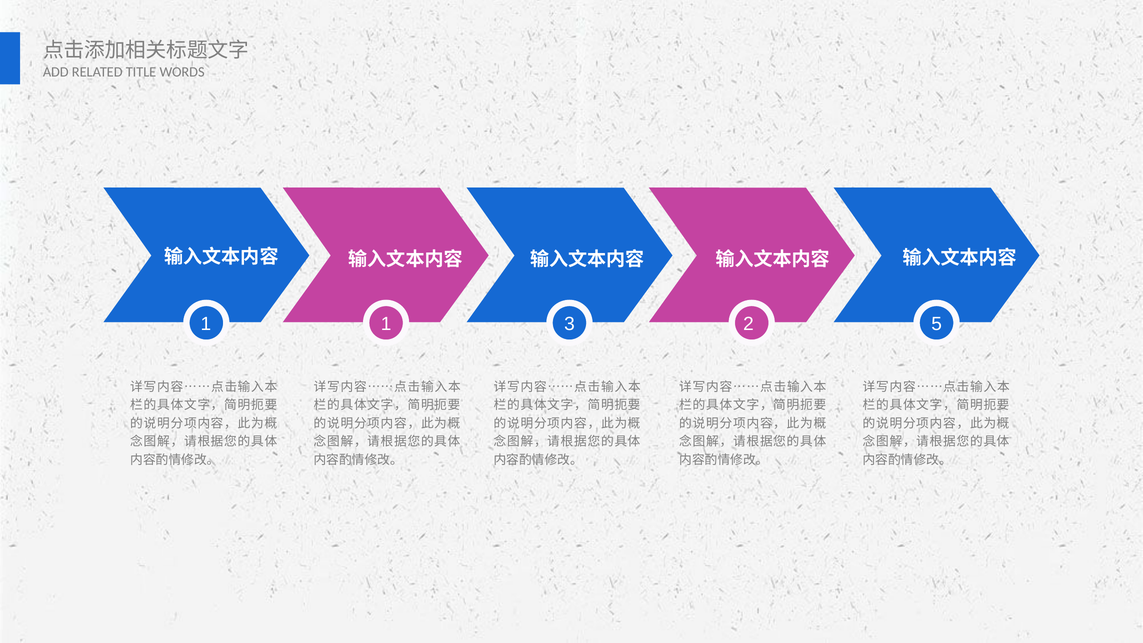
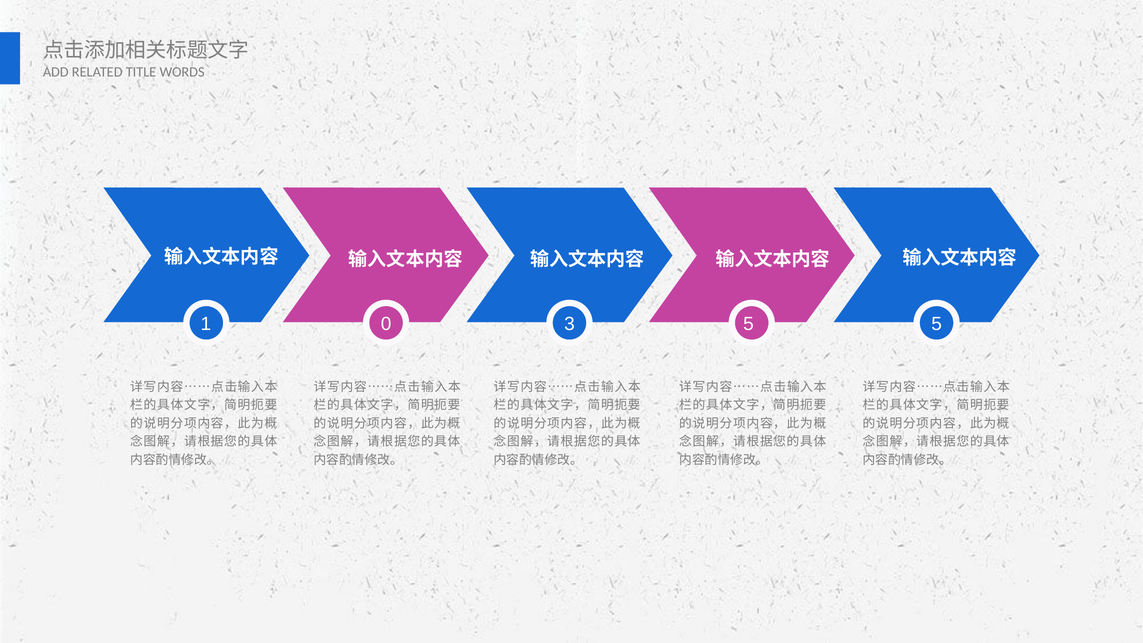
1 1: 1 -> 0
3 2: 2 -> 5
